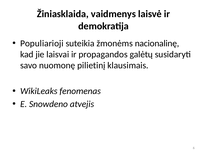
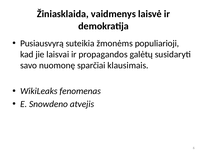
Populiarioji: Populiarioji -> Pusiausvyrą
nacionalinę: nacionalinę -> populiarioji
pilietinį: pilietinį -> sparčiai
